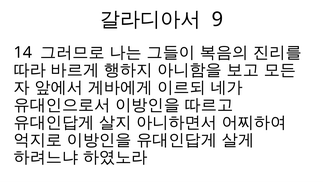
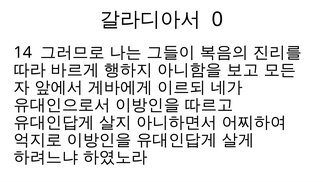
9: 9 -> 0
